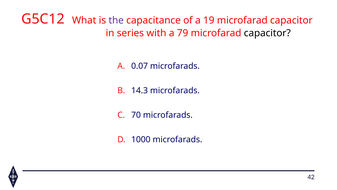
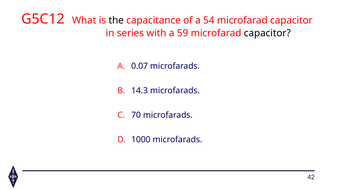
the colour: purple -> black
19: 19 -> 54
79: 79 -> 59
